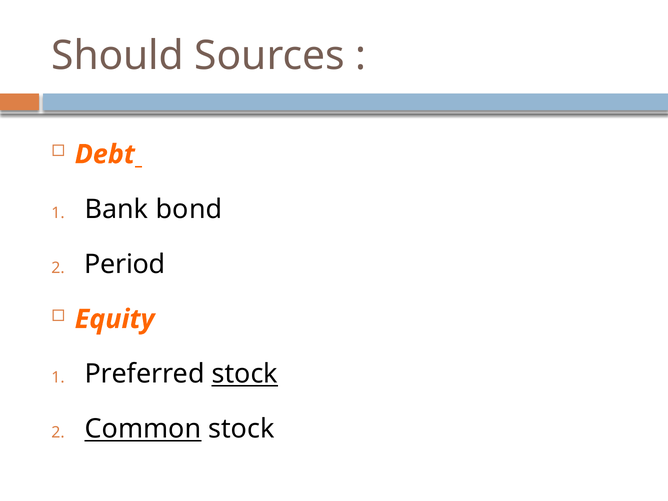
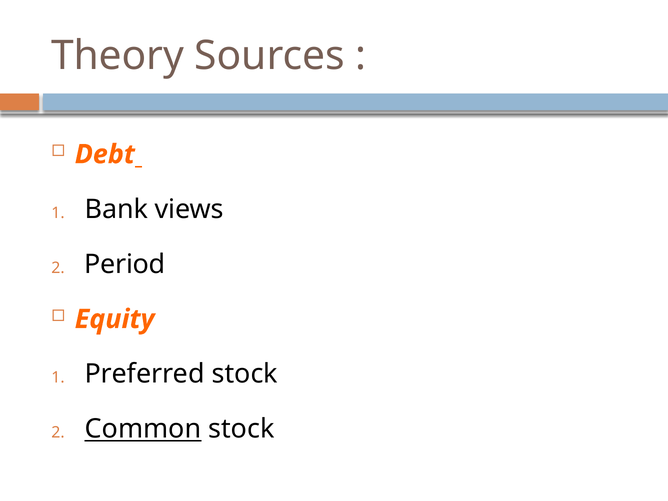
Should: Should -> Theory
bond: bond -> views
stock at (245, 374) underline: present -> none
